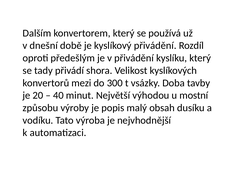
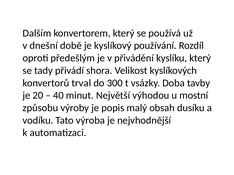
kyslíkový přivádění: přivádění -> používání
mezi: mezi -> trval
